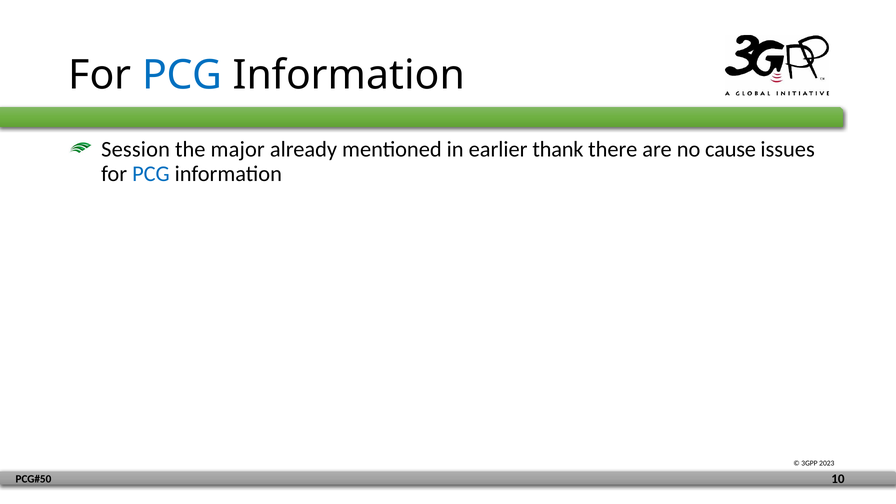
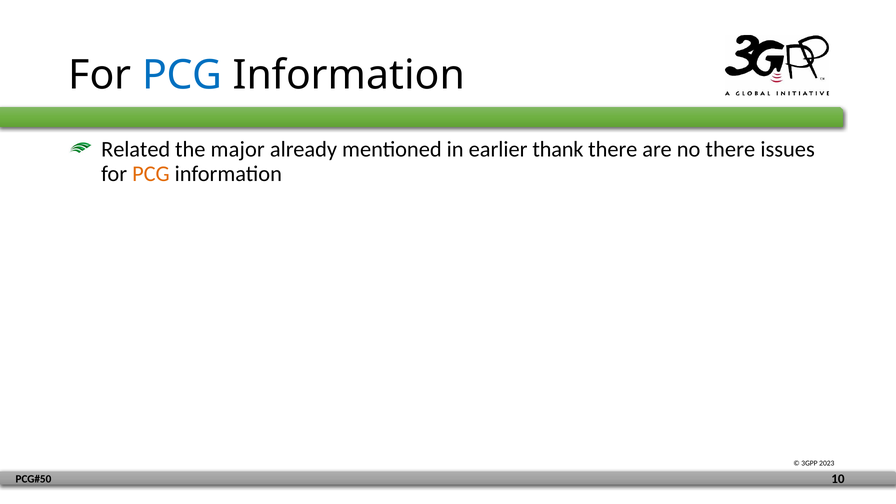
Session: Session -> Related
no cause: cause -> there
PCG at (151, 174) colour: blue -> orange
